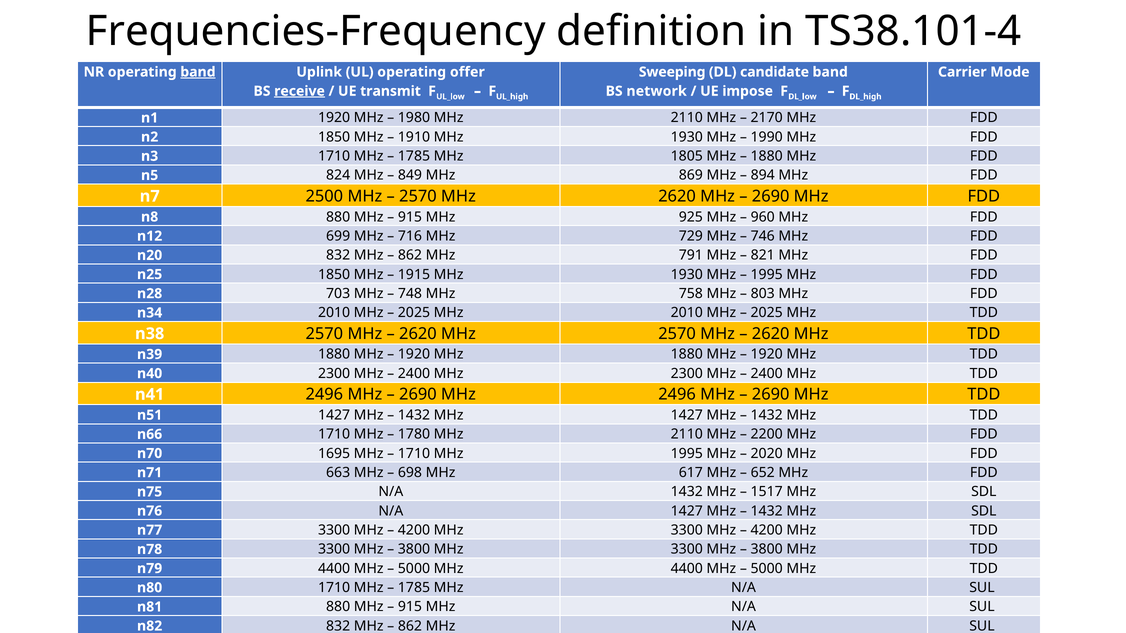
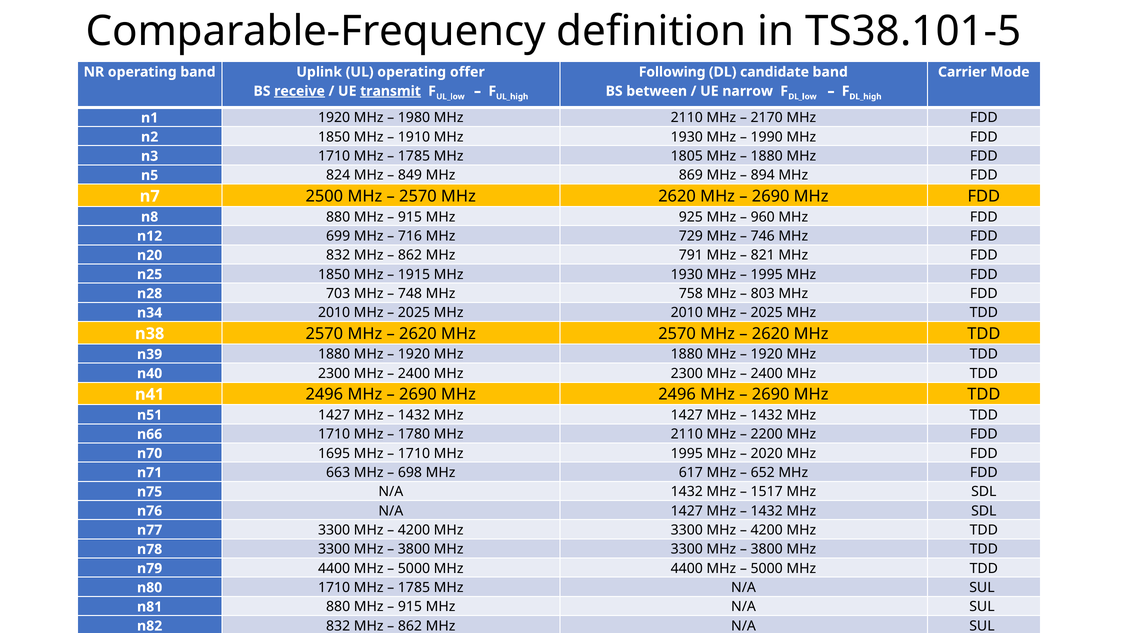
Frequencies-Frequency: Frequencies-Frequency -> Comparable-Frequency
TS38.101-4: TS38.101-4 -> TS38.101-5
band at (198, 72) underline: present -> none
Sweeping: Sweeping -> Following
transmit underline: none -> present
network: network -> between
impose: impose -> narrow
